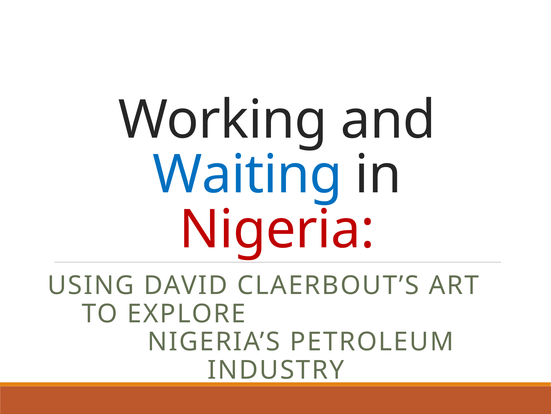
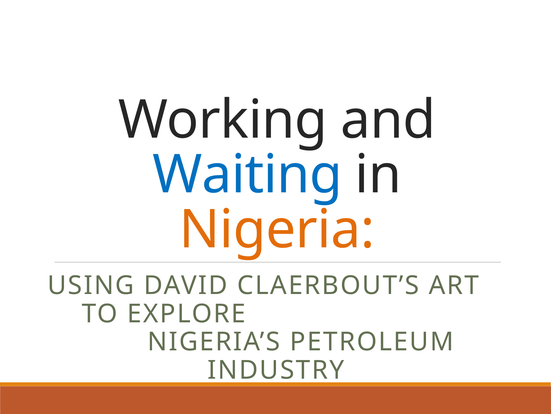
Nigeria colour: red -> orange
